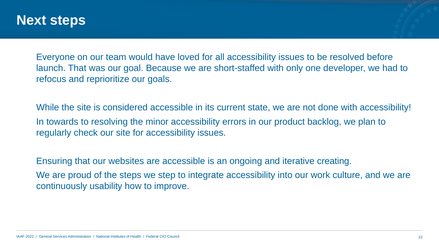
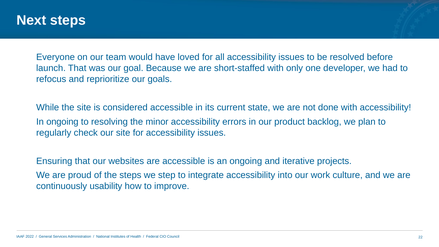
In towards: towards -> ongoing
creating: creating -> projects
